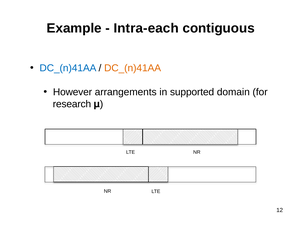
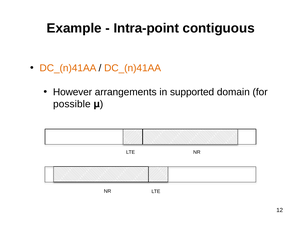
Intra-each: Intra-each -> Intra-point
DC_(n)41AA at (68, 68) colour: blue -> orange
research: research -> possible
